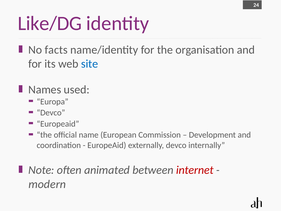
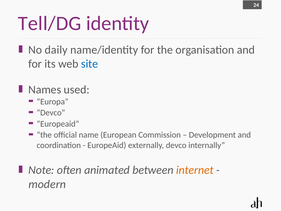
Like/DG: Like/DG -> Tell/DG
facts: facts -> daily
internet colour: red -> orange
